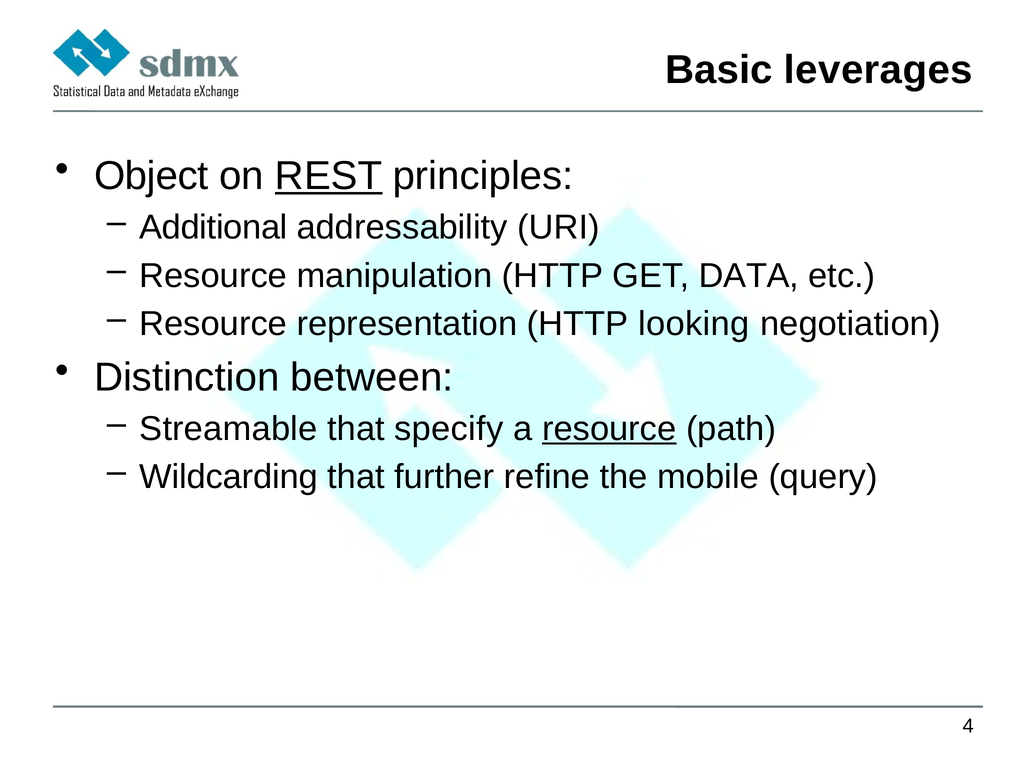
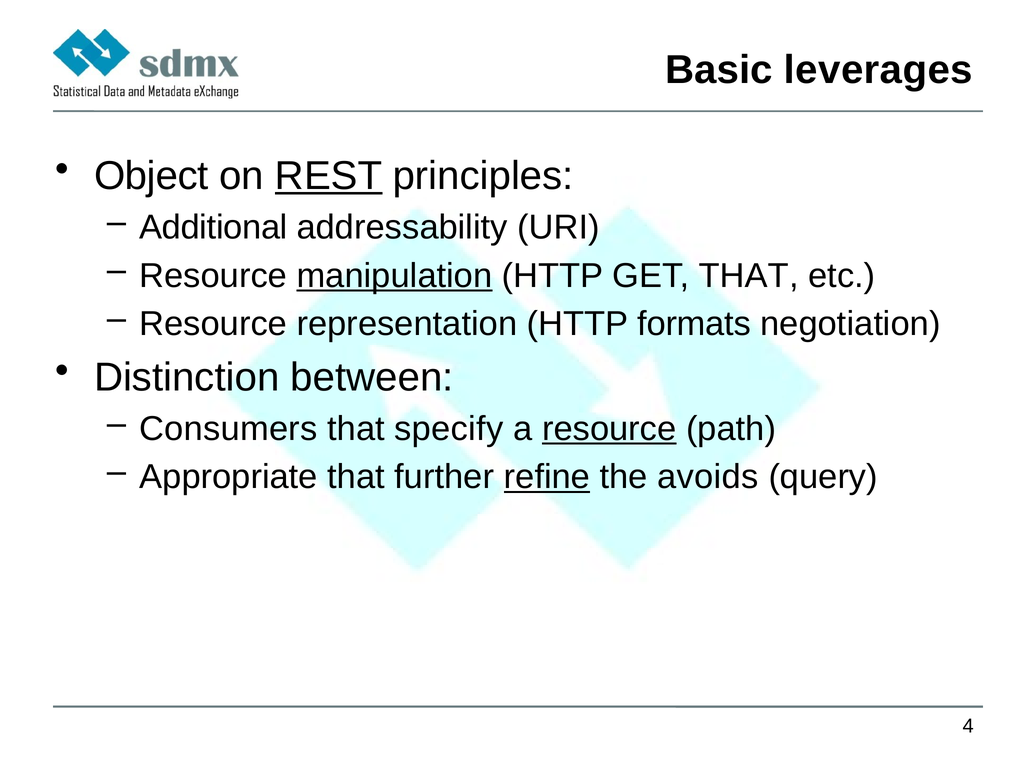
manipulation underline: none -> present
GET DATA: DATA -> THAT
looking: looking -> formats
Streamable: Streamable -> Consumers
Wildcarding: Wildcarding -> Appropriate
refine underline: none -> present
mobile: mobile -> avoids
